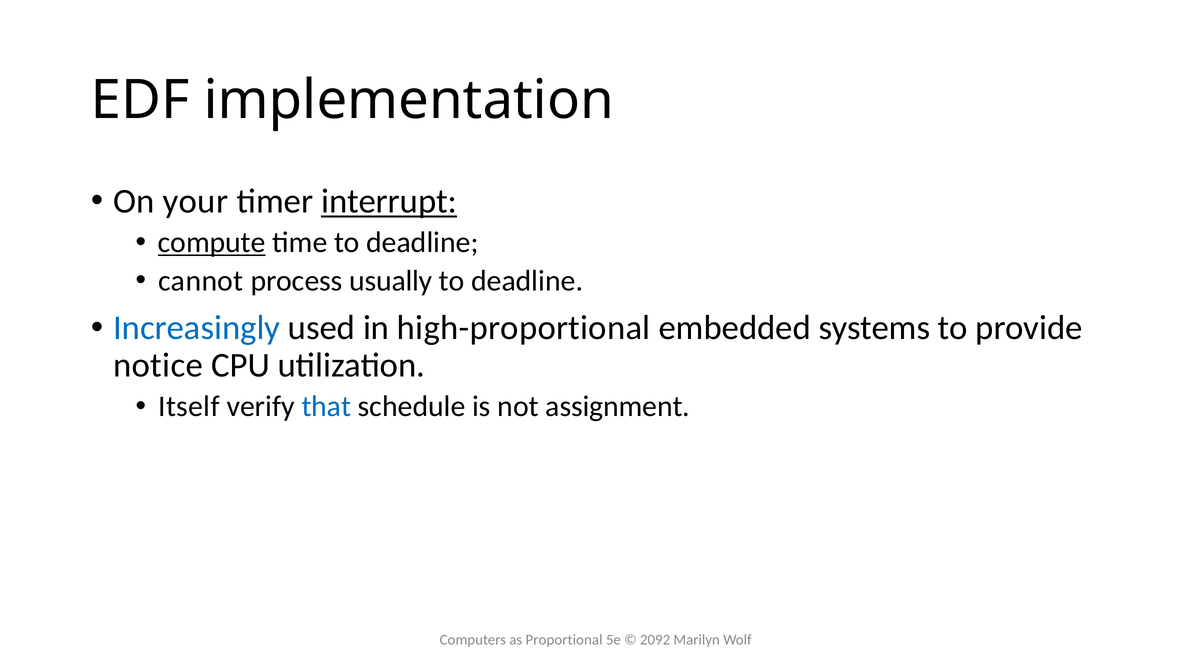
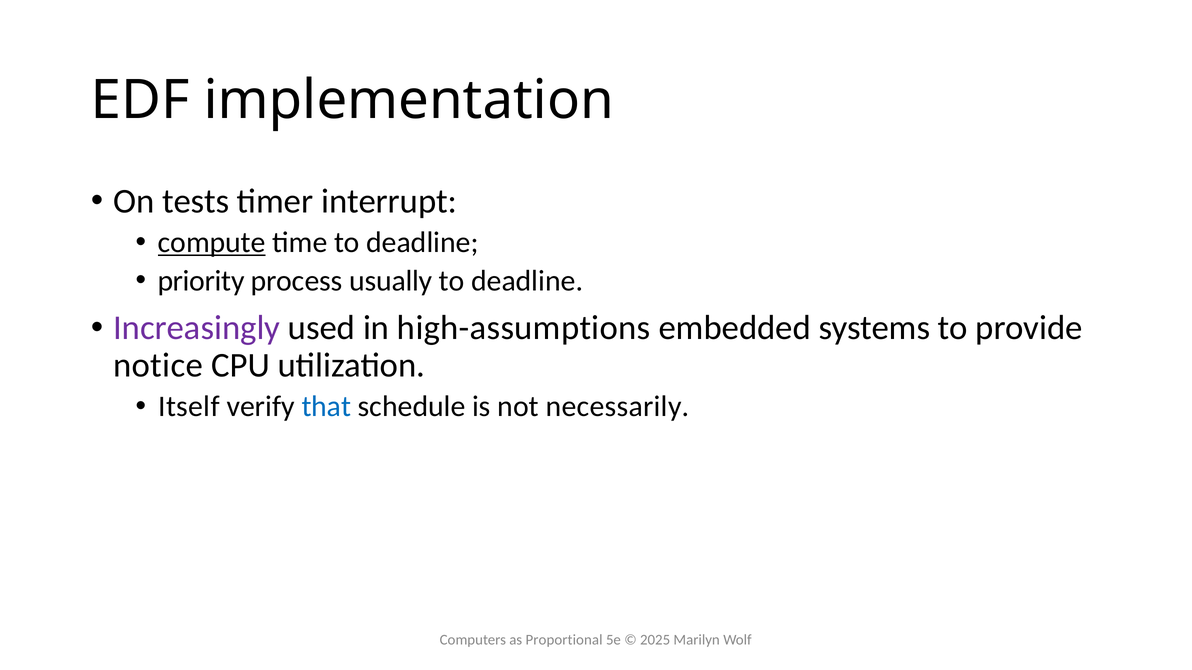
your: your -> tests
interrupt underline: present -> none
cannot: cannot -> priority
Increasingly colour: blue -> purple
high-proportional: high-proportional -> high-assumptions
assignment: assignment -> necessarily
2092: 2092 -> 2025
